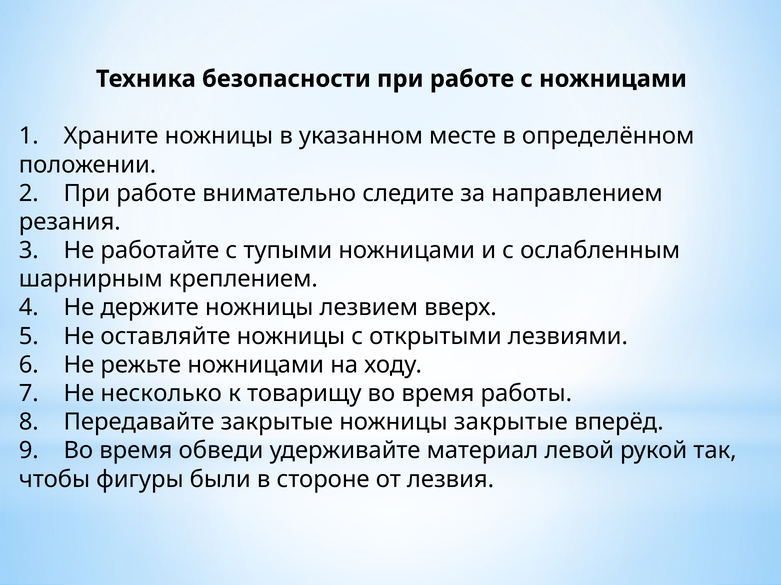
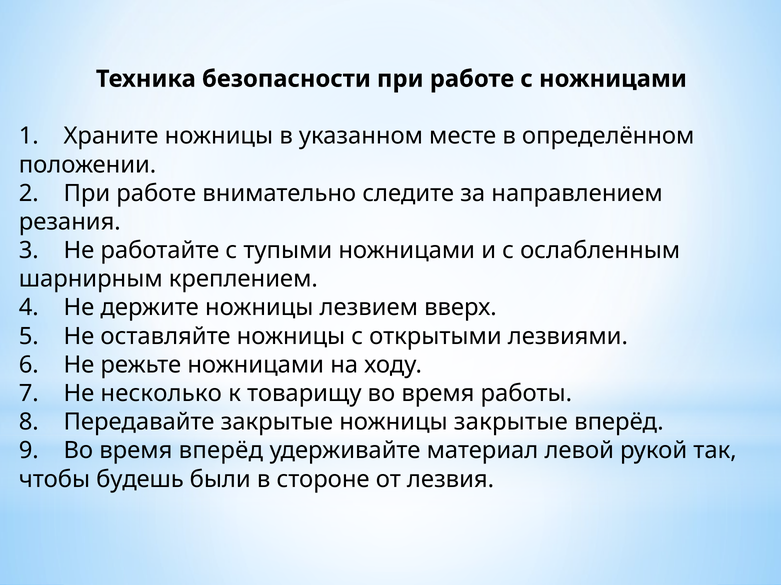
время обведи: обведи -> вперёд
фигуры: фигуры -> будешь
